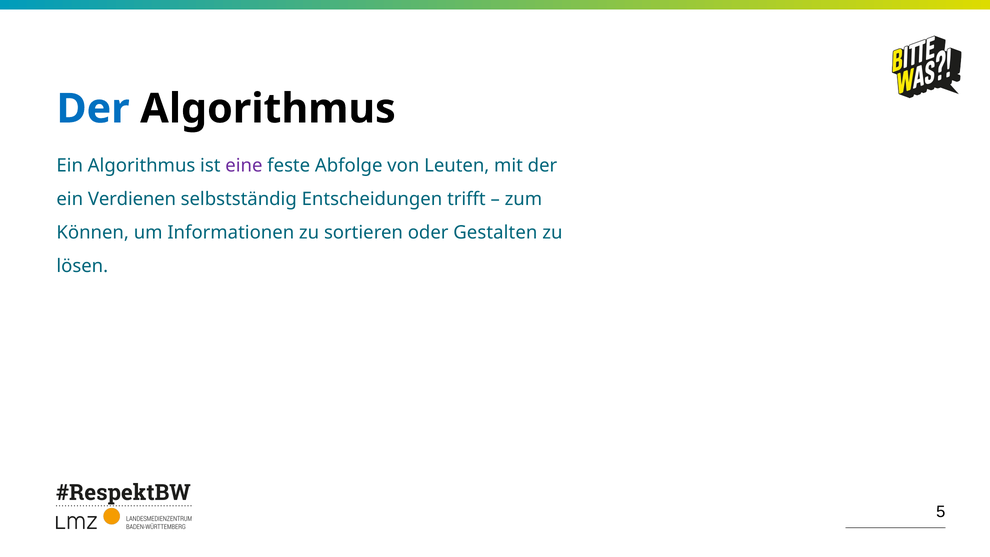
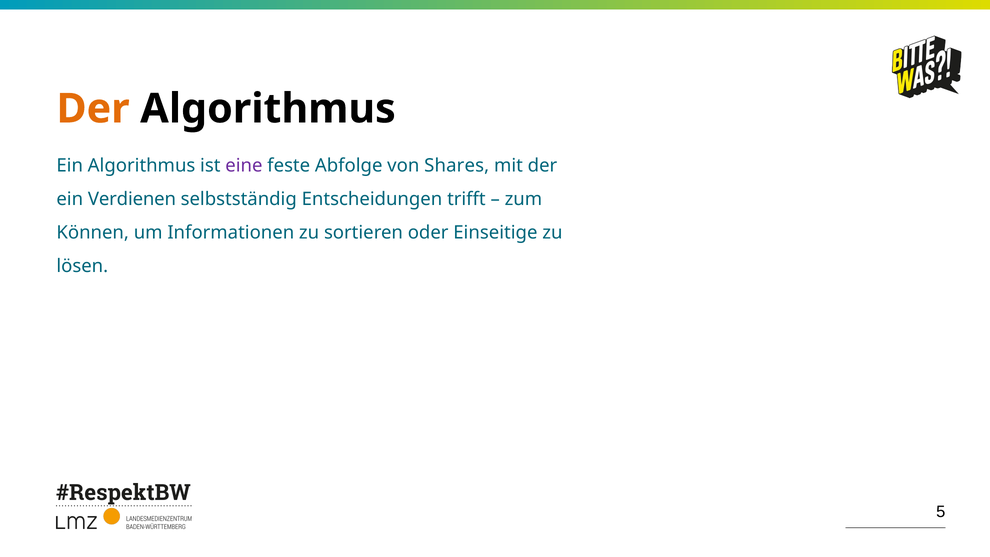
Der at (93, 109) colour: blue -> orange
Leuten: Leuten -> Shares
Gestalten: Gestalten -> Einseitige
